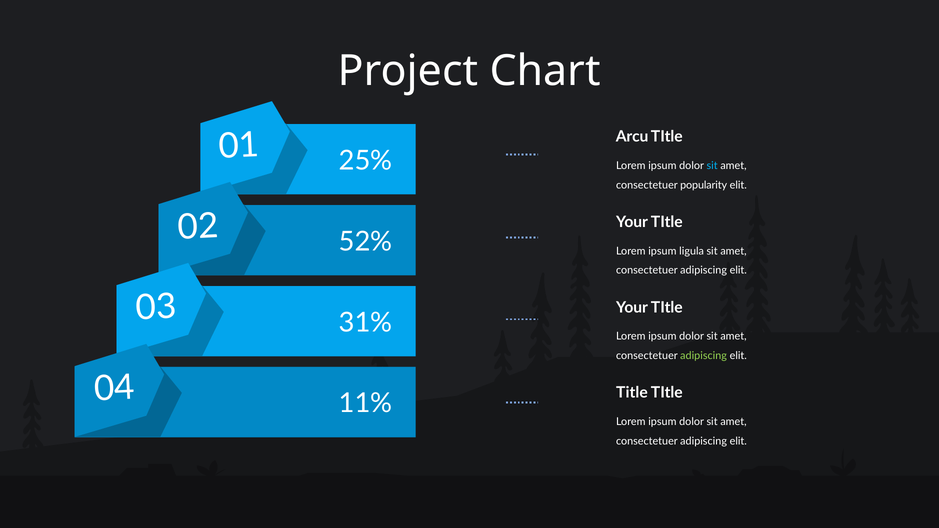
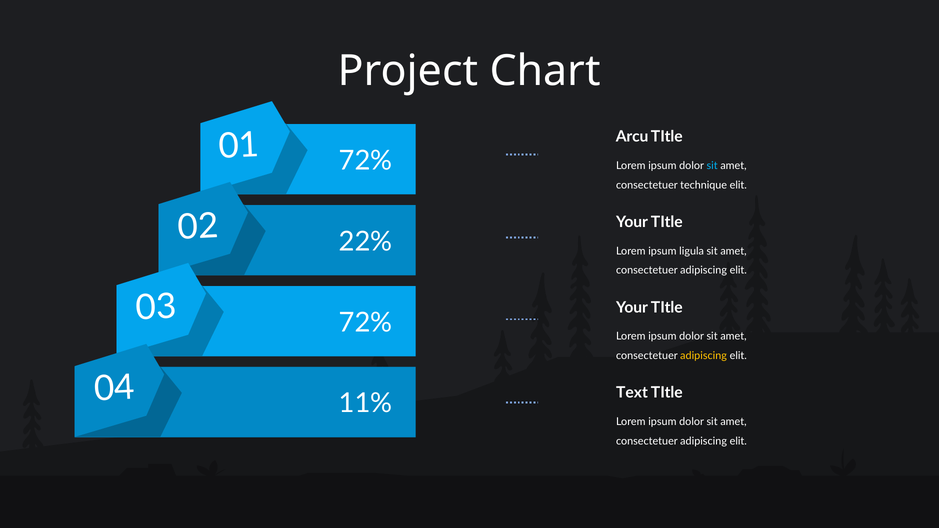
01 25%: 25% -> 72%
popularity: popularity -> technique
52%: 52% -> 22%
03 31%: 31% -> 72%
adipiscing at (704, 356) colour: light green -> yellow
Title at (632, 393): Title -> Text
